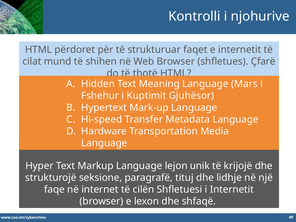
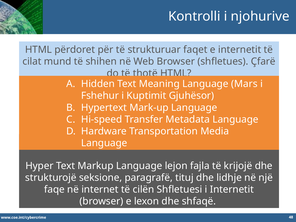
unik: unik -> fajla
